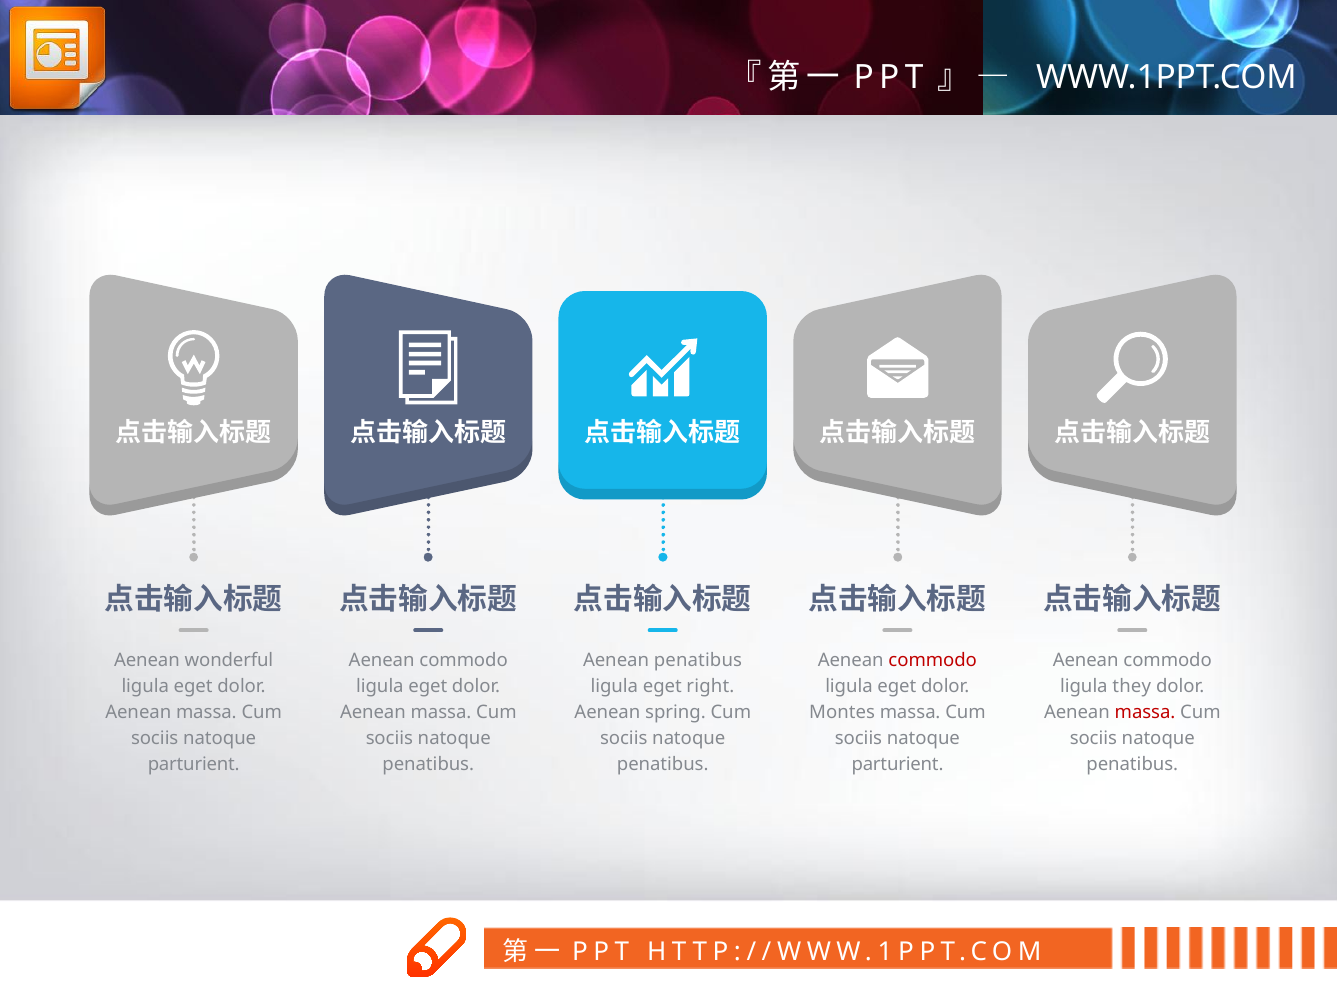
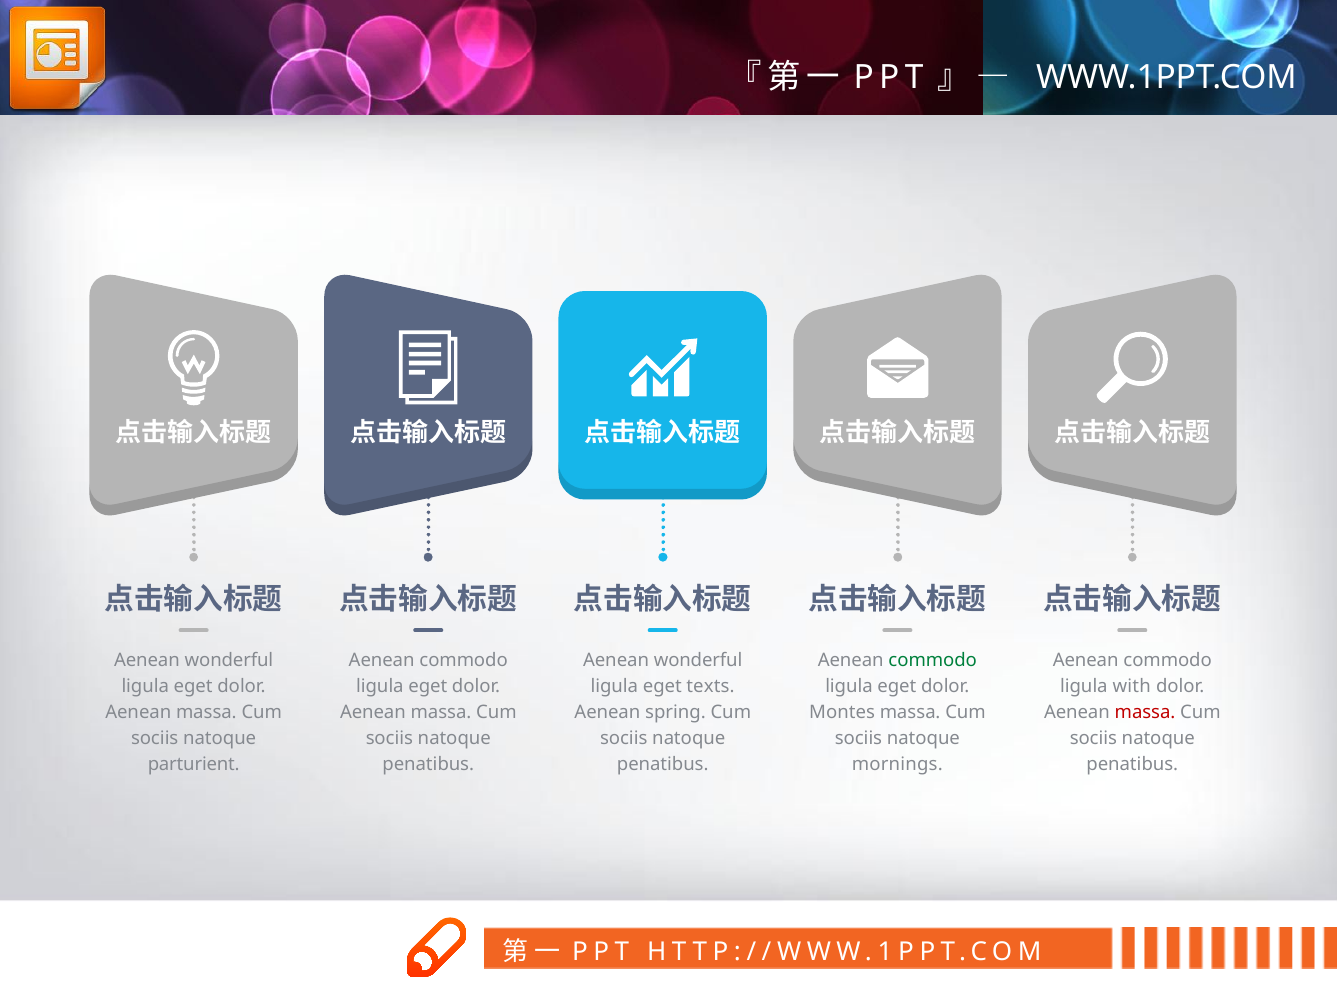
penatibus at (698, 660): penatibus -> wonderful
commodo at (933, 660) colour: red -> green
right: right -> texts
they: they -> with
parturient at (898, 764): parturient -> mornings
